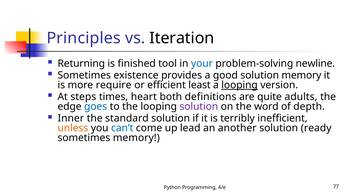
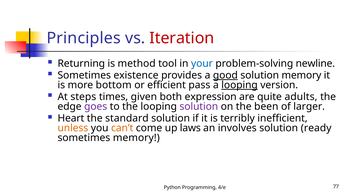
Iteration colour: black -> red
finished: finished -> method
good underline: none -> present
require: require -> bottom
least: least -> pass
heart: heart -> given
definitions: definitions -> expression
goes colour: blue -> purple
word: word -> been
depth: depth -> larger
Inner: Inner -> Heart
can’t colour: blue -> orange
lead: lead -> laws
another: another -> involves
